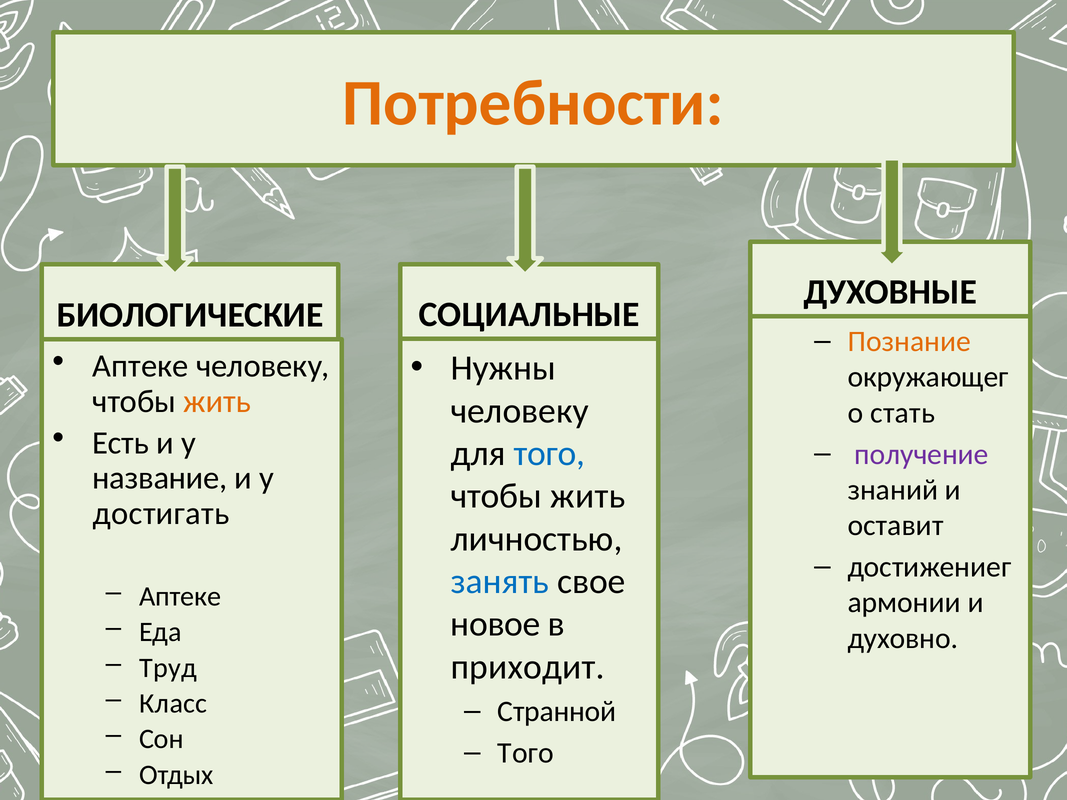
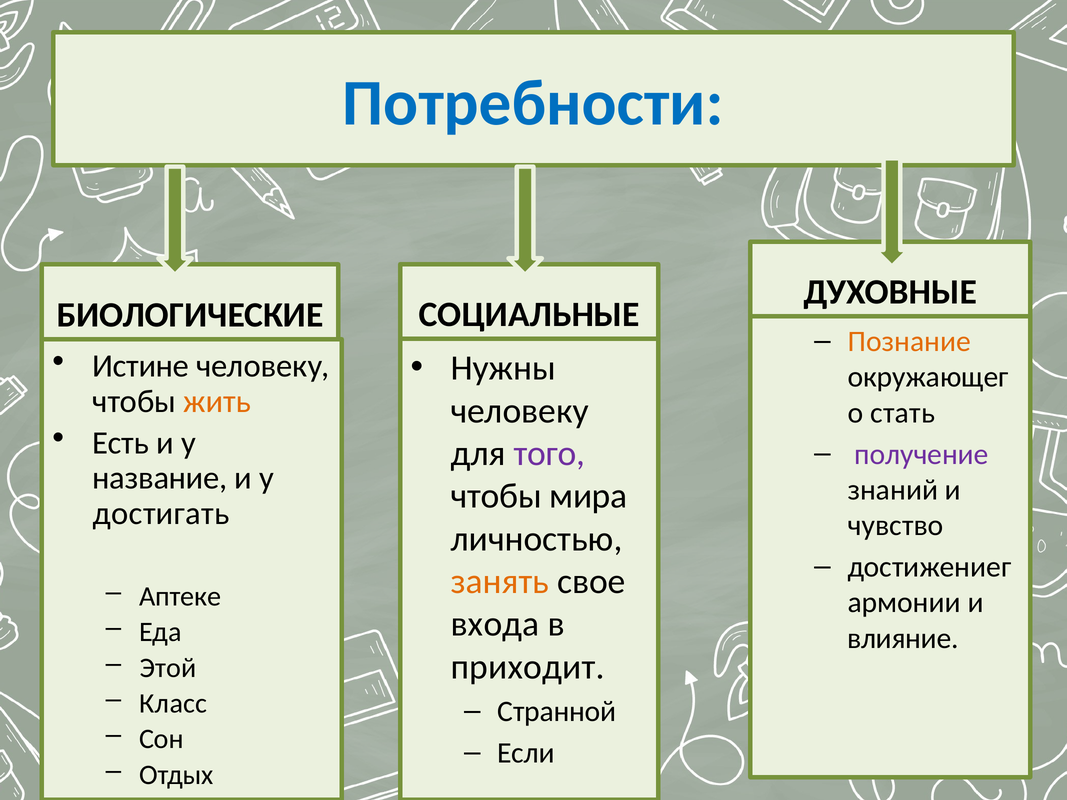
Потребности colour: orange -> blue
Аптеке at (141, 366): Аптеке -> Истине
того at (549, 454) colour: blue -> purple
жить at (588, 496): жить -> мира
оставит: оставит -> чувство
занять colour: blue -> orange
новое: новое -> входа
духовно: духовно -> влияние
Труд: Труд -> Этой
Того at (526, 753): Того -> Если
